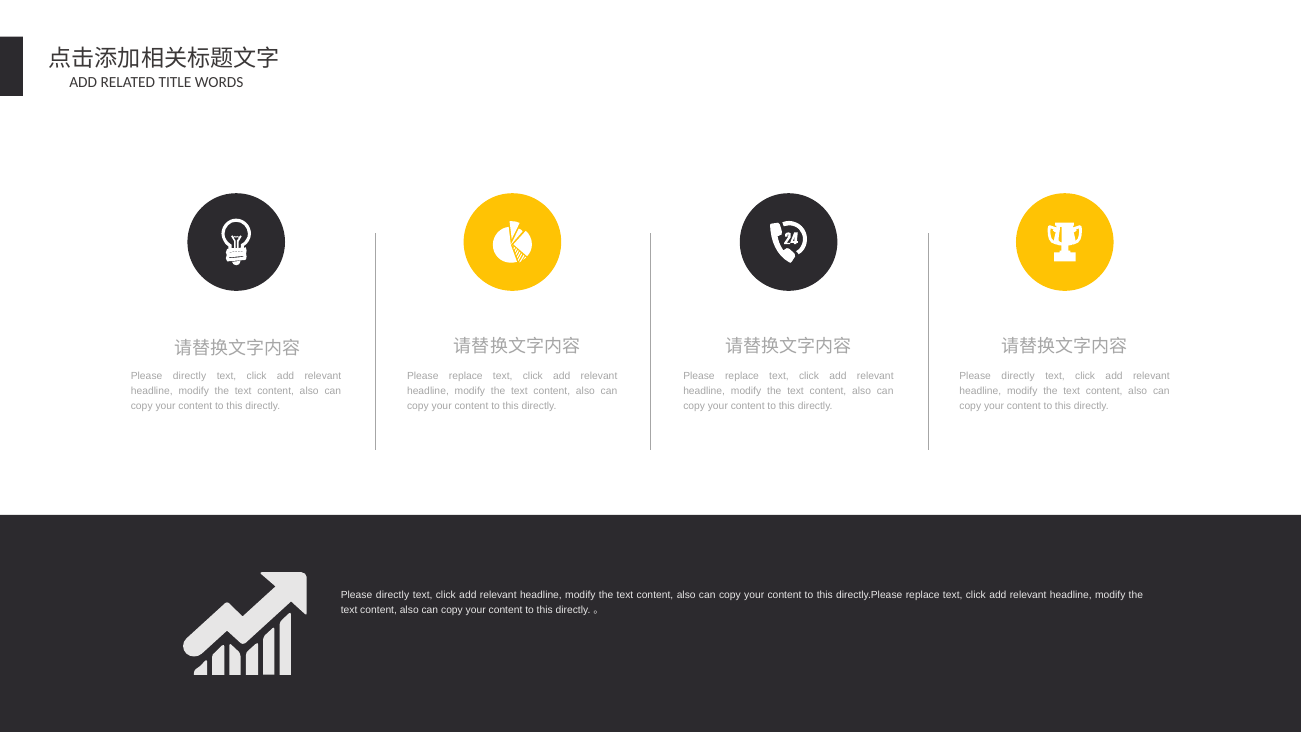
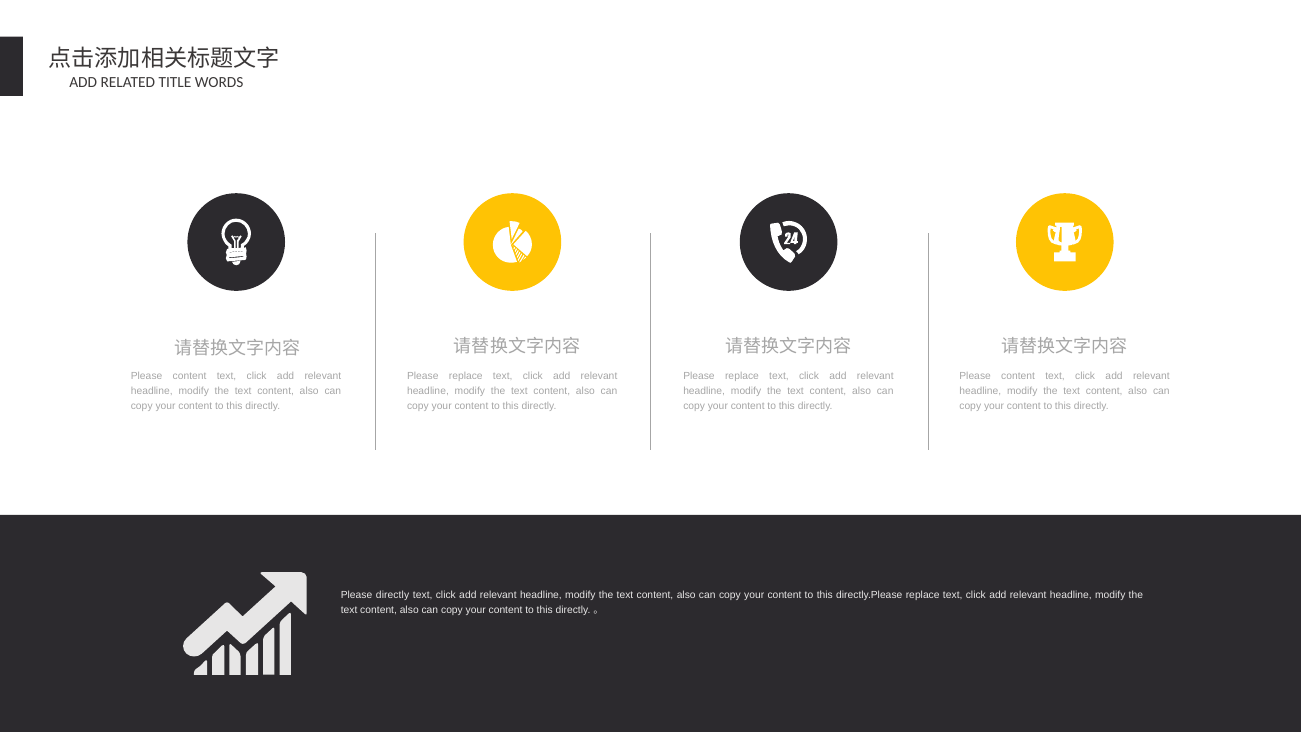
directly at (190, 376): directly -> content
directly at (1018, 376): directly -> content
